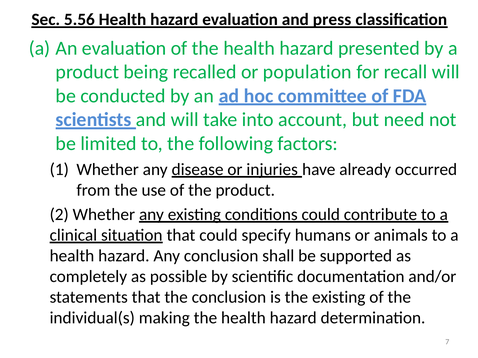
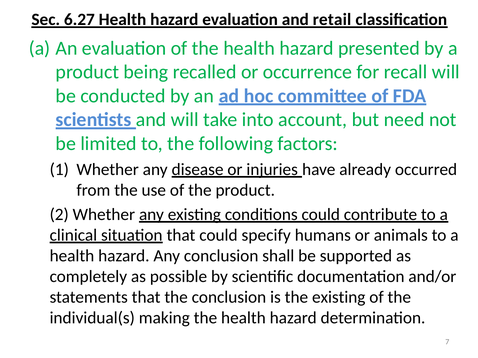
5.56: 5.56 -> 6.27
press: press -> retail
population: population -> occurrence
